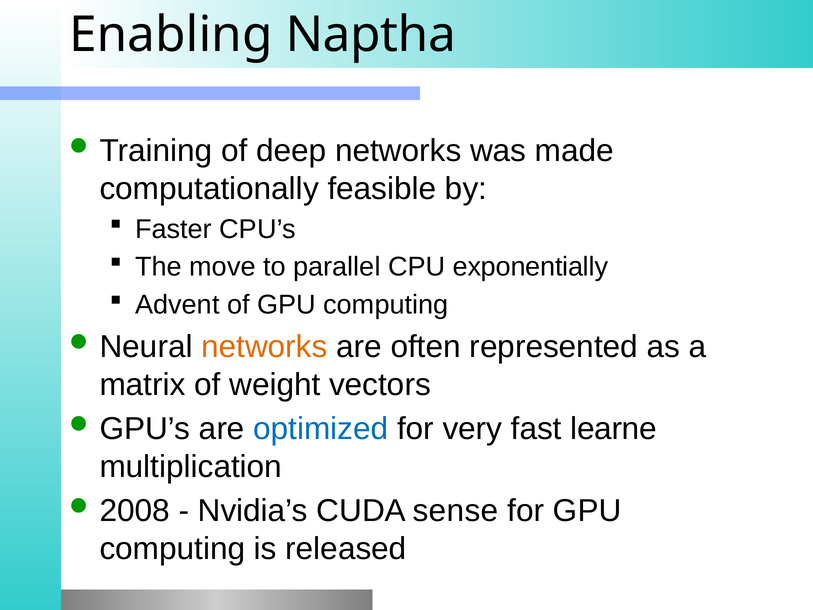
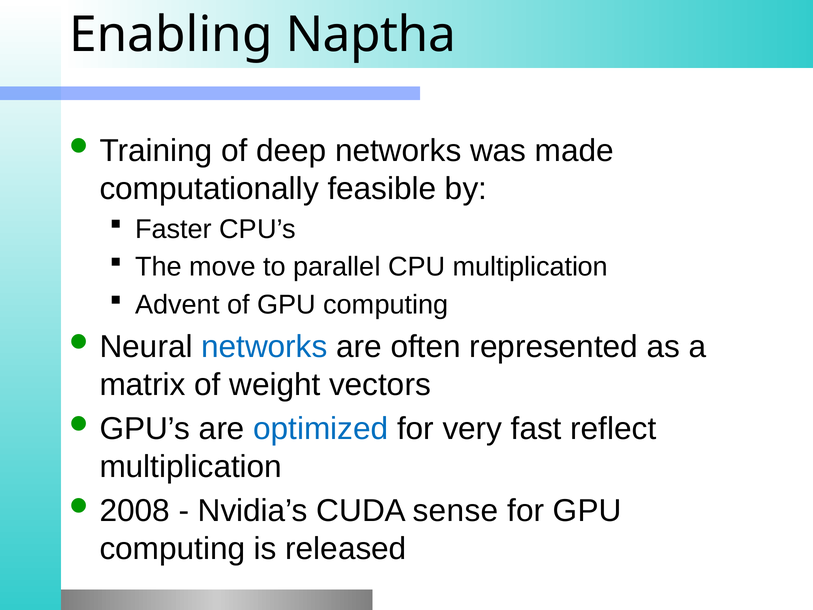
CPU exponentially: exponentially -> multiplication
networks at (264, 347) colour: orange -> blue
learne: learne -> reflect
